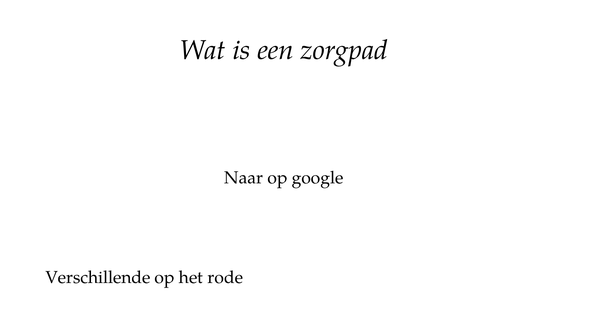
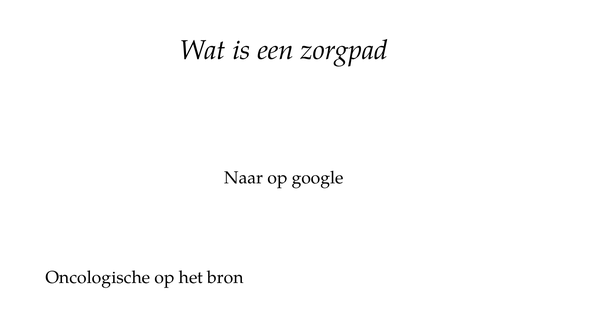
Verschillende: Verschillende -> Oncologische
rode: rode -> bron
